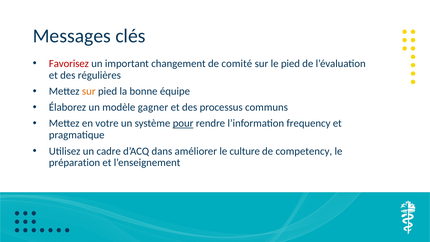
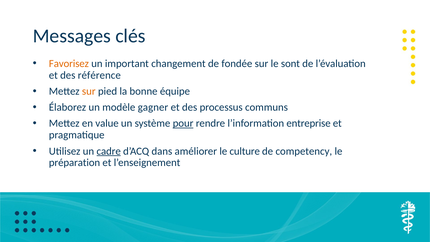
Favorisez colour: red -> orange
comité: comité -> fondée
le pied: pied -> sont
régulières: régulières -> référence
votre: votre -> value
frequency: frequency -> entreprise
cadre underline: none -> present
